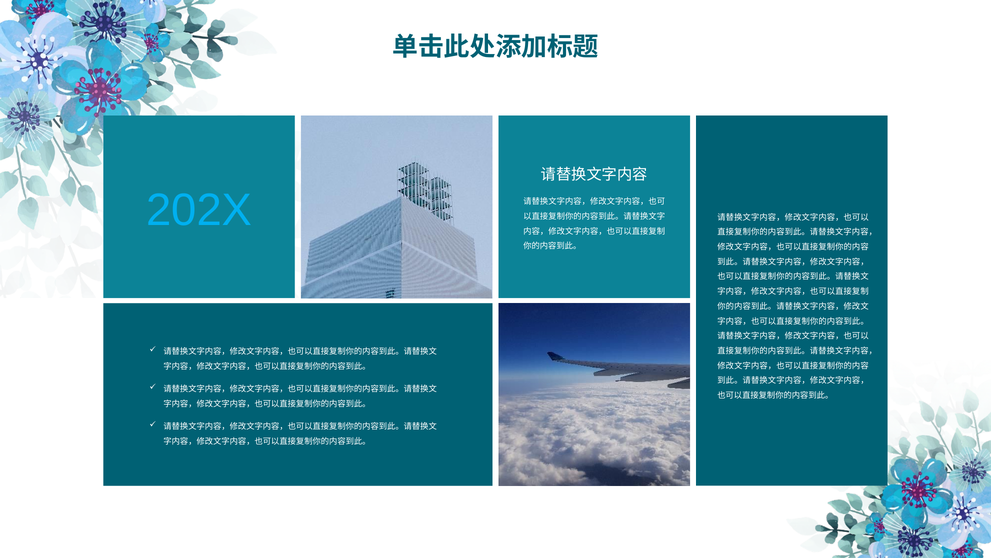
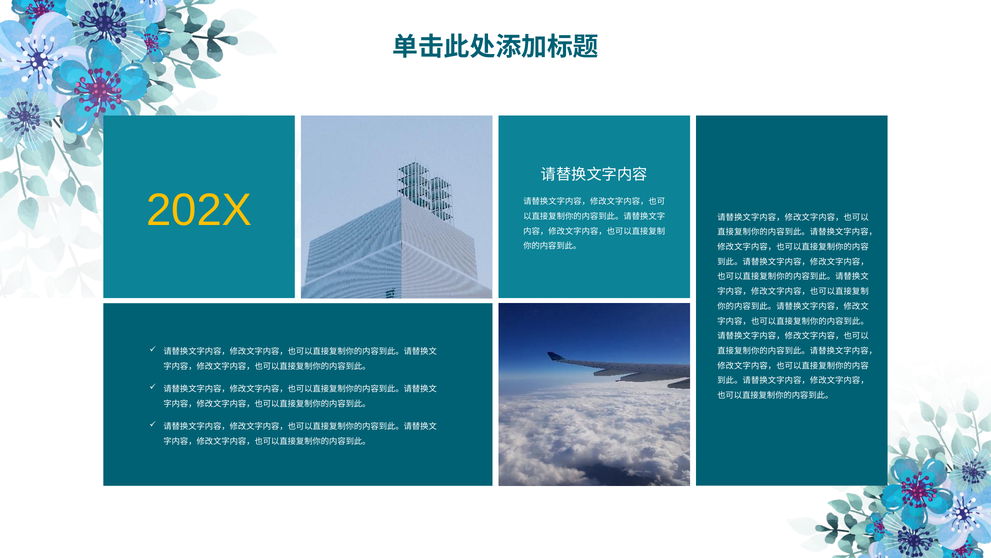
202X colour: light blue -> yellow
